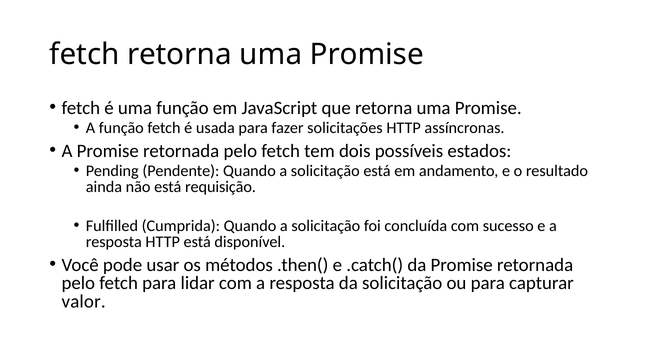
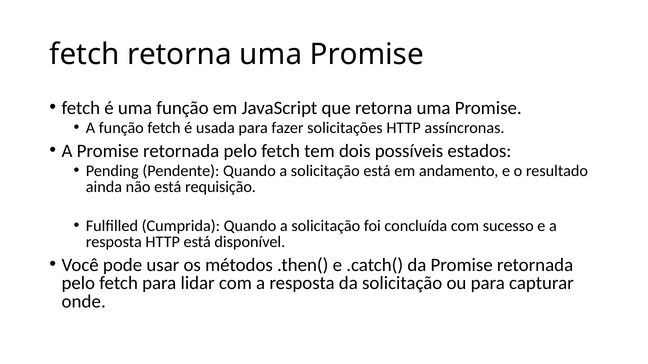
valor: valor -> onde
